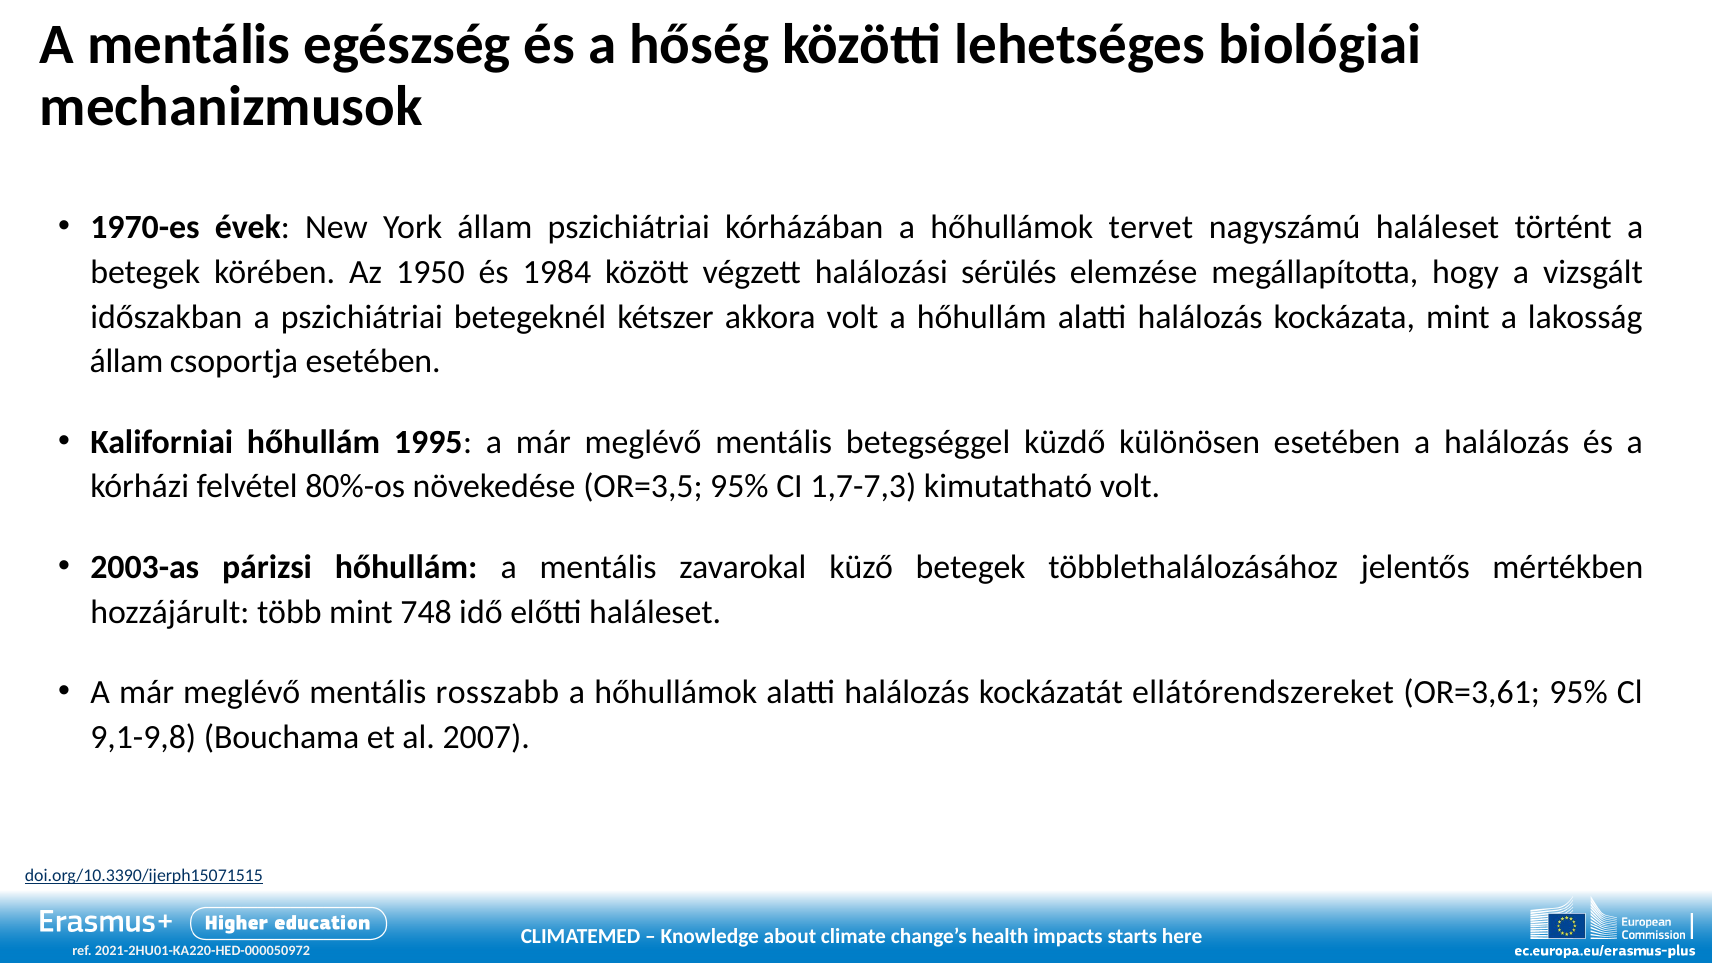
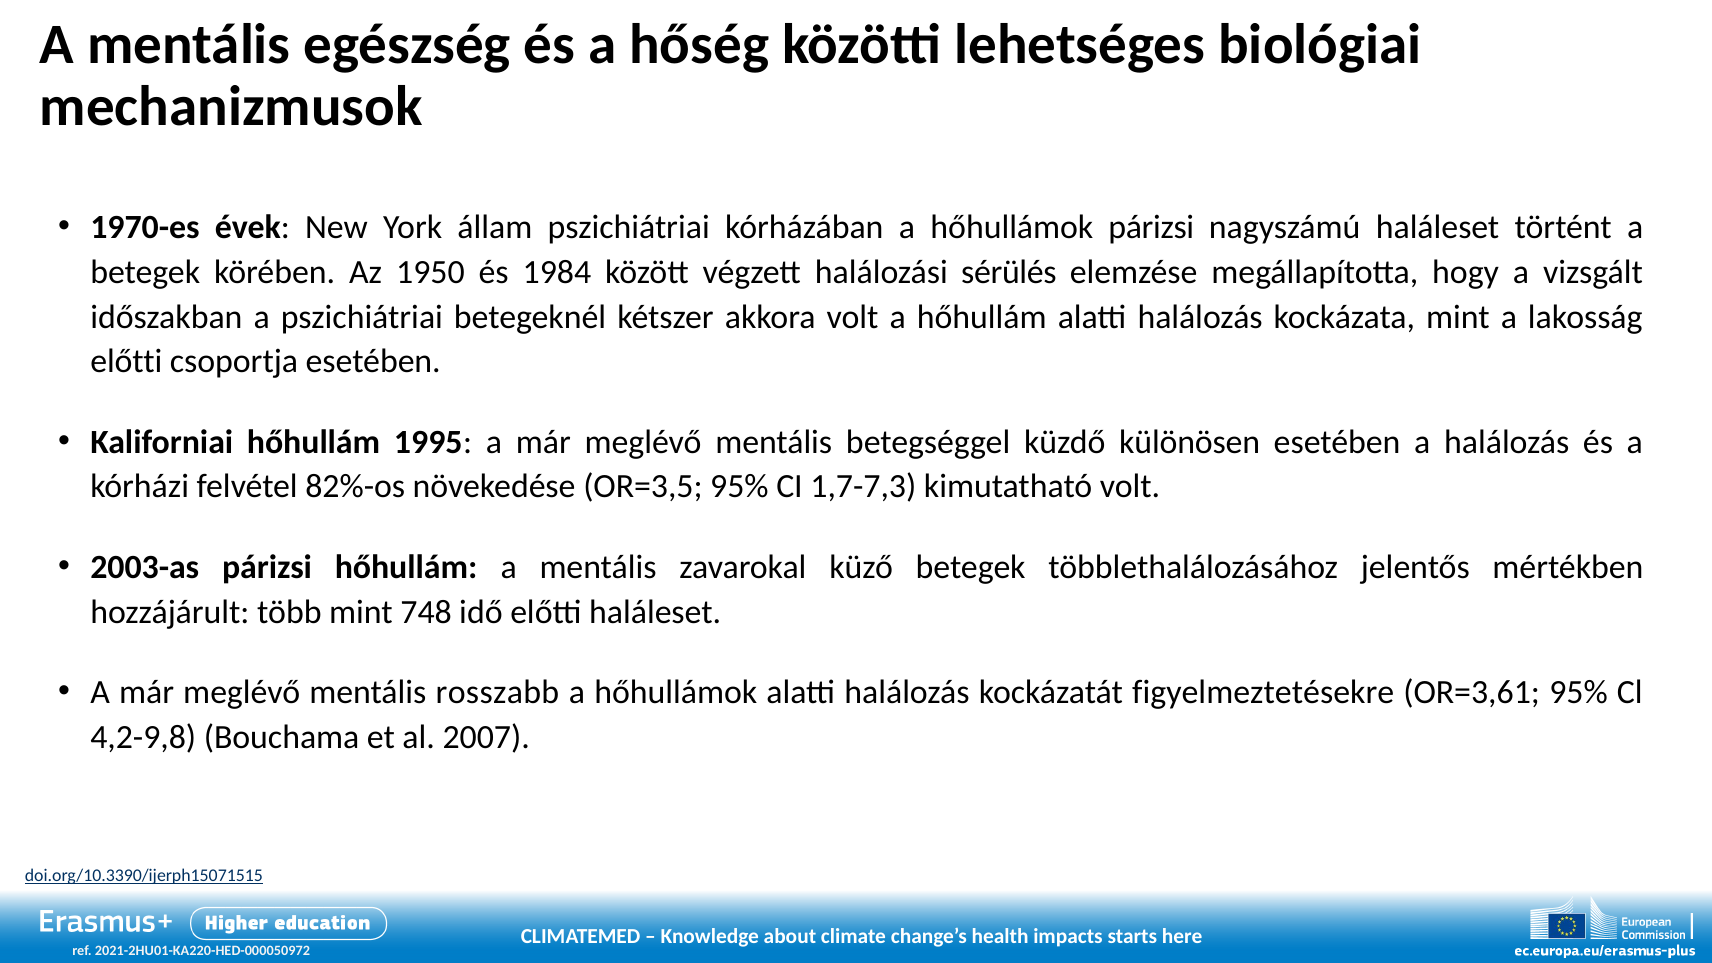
hőhullámok tervet: tervet -> párizsi
állam at (126, 362): állam -> előtti
80%-os: 80%-os -> 82%-os
ellátórendszereket: ellátórendszereket -> figyelmeztetésekre
9,1-9,8: 9,1-9,8 -> 4,2-9,8
